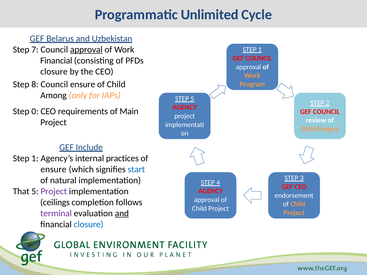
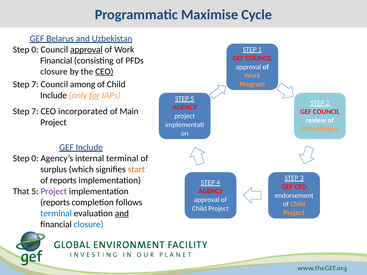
Unlimited: Unlimited -> Maximise
7 at (35, 50): 7 -> 0
CEO at (104, 72) underline: none -> present
8 at (35, 84): 8 -> 7
Council ensure: ensure -> among
Among at (54, 95): Among -> Include
for underline: none -> present
0 at (35, 111): 0 -> 7
requirements: requirements -> incorporated
1 at (35, 158): 1 -> 0
internal practices: practices -> terminal
ensure at (53, 169): ensure -> surplus
start colour: blue -> orange
of natural: natural -> reports
ceilings at (55, 203): ceilings -> reports
terminal at (56, 214) colour: purple -> blue
